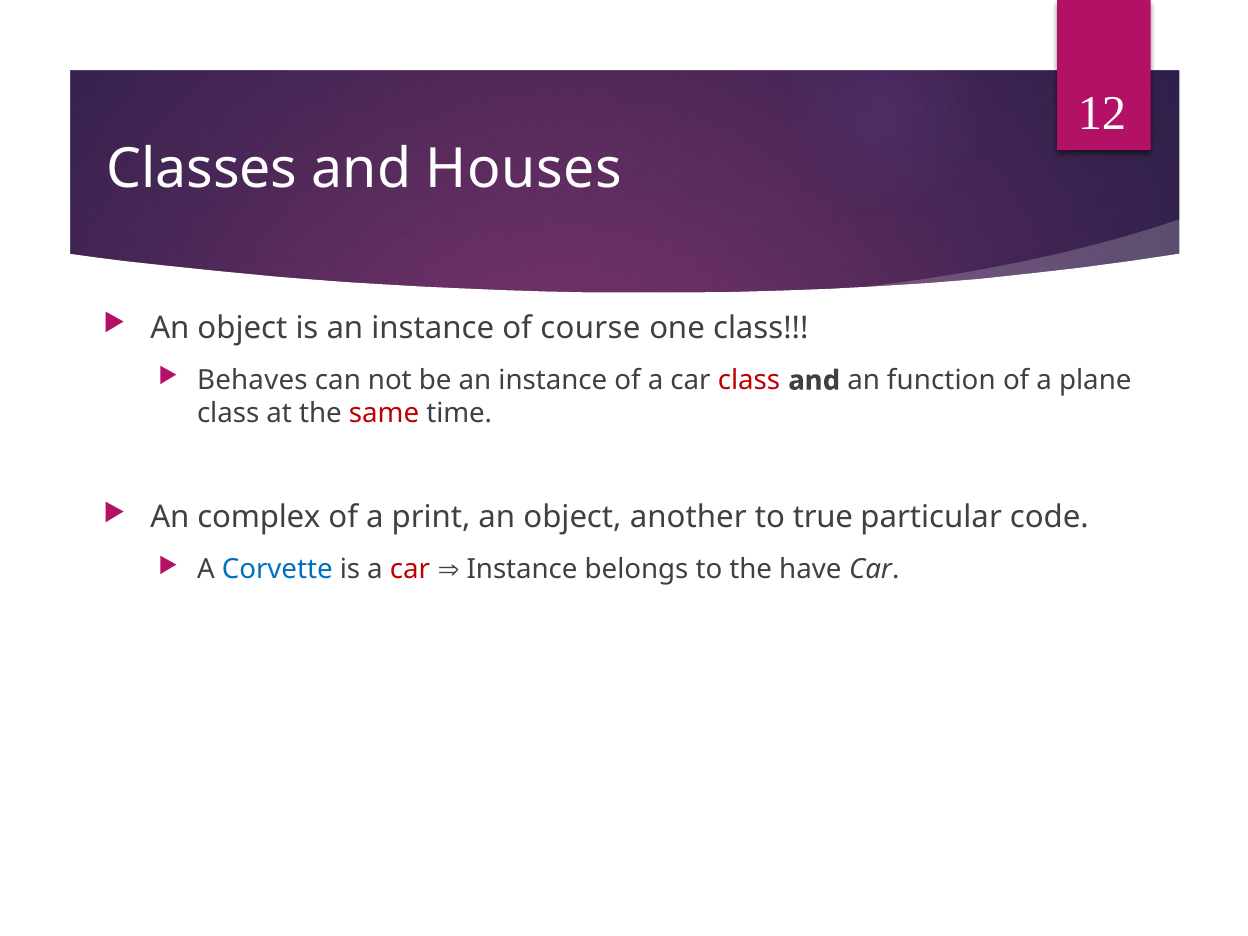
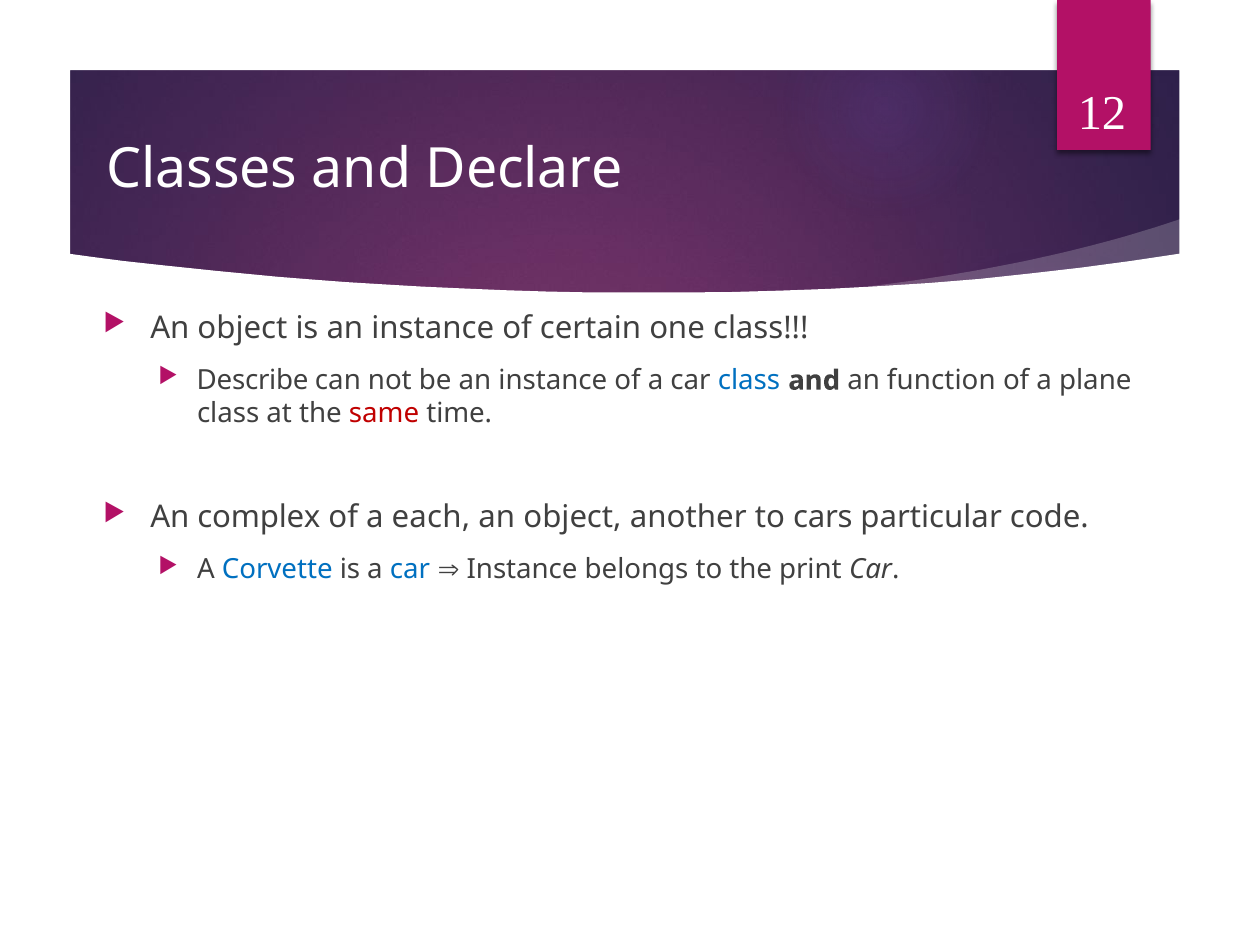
Houses: Houses -> Declare
course: course -> certain
Behaves: Behaves -> Describe
class at (749, 381) colour: red -> blue
print: print -> each
true: true -> cars
car at (410, 570) colour: red -> blue
have: have -> print
